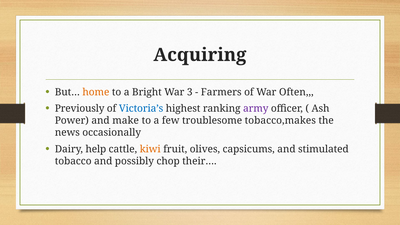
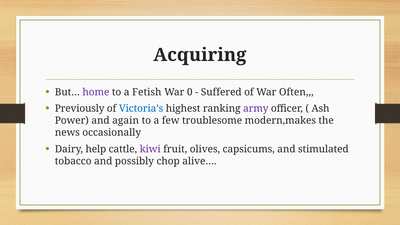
home colour: orange -> purple
Bright: Bright -> Fetish
3: 3 -> 0
Farmers: Farmers -> Suffered
make: make -> again
tobacco,makes: tobacco,makes -> modern,makes
kiwi colour: orange -> purple
their…: their… -> alive…
